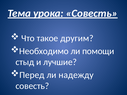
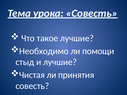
такое другим: другим -> лучшие
Перед: Перед -> Чистая
надежду: надежду -> принятия
